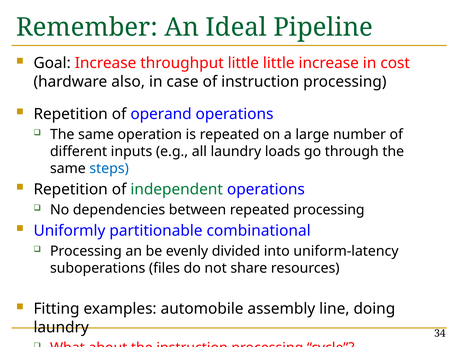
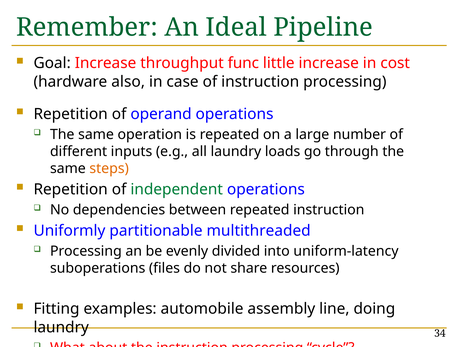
throughput little: little -> func
steps colour: blue -> orange
repeated processing: processing -> instruction
combinational: combinational -> multithreaded
